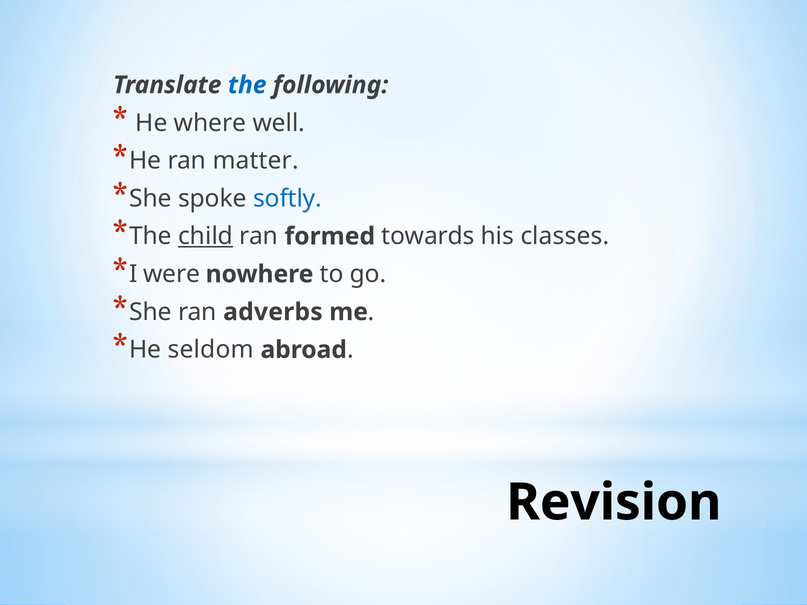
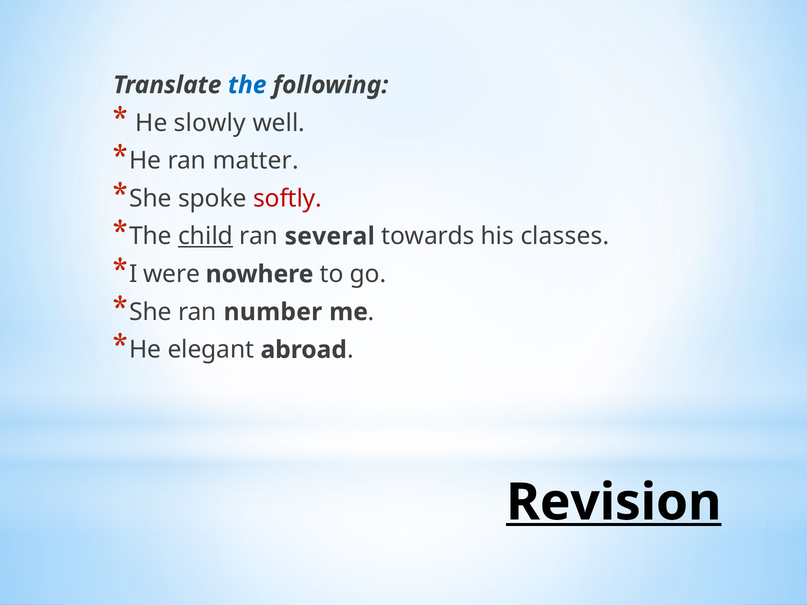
where: where -> slowly
softly colour: blue -> red
formed: formed -> several
adverbs: adverbs -> number
seldom: seldom -> elegant
Revision underline: none -> present
